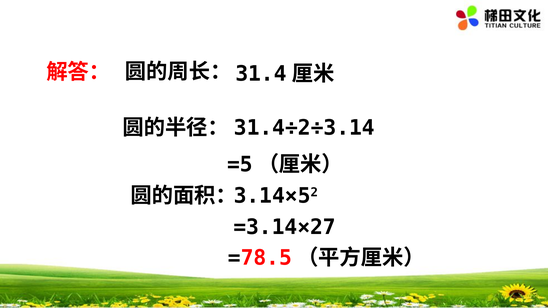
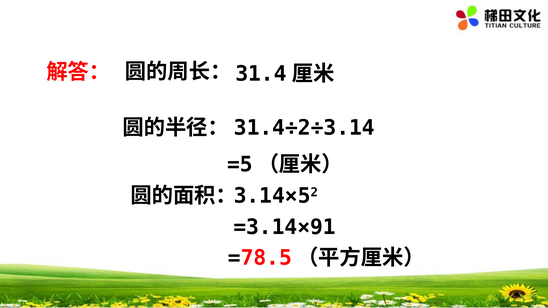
=3.14×27: =3.14×27 -> =3.14×91
